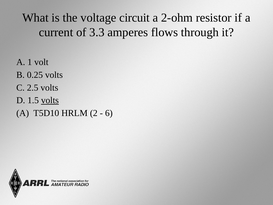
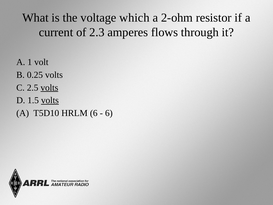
circuit: circuit -> which
3.3: 3.3 -> 2.3
volts at (49, 88) underline: none -> present
HRLM 2: 2 -> 6
